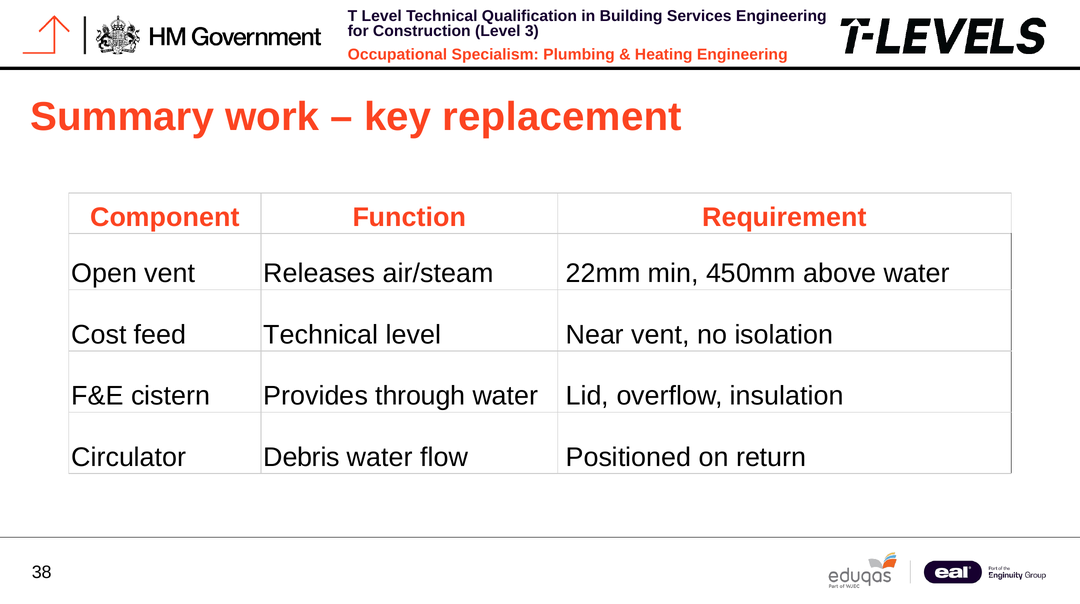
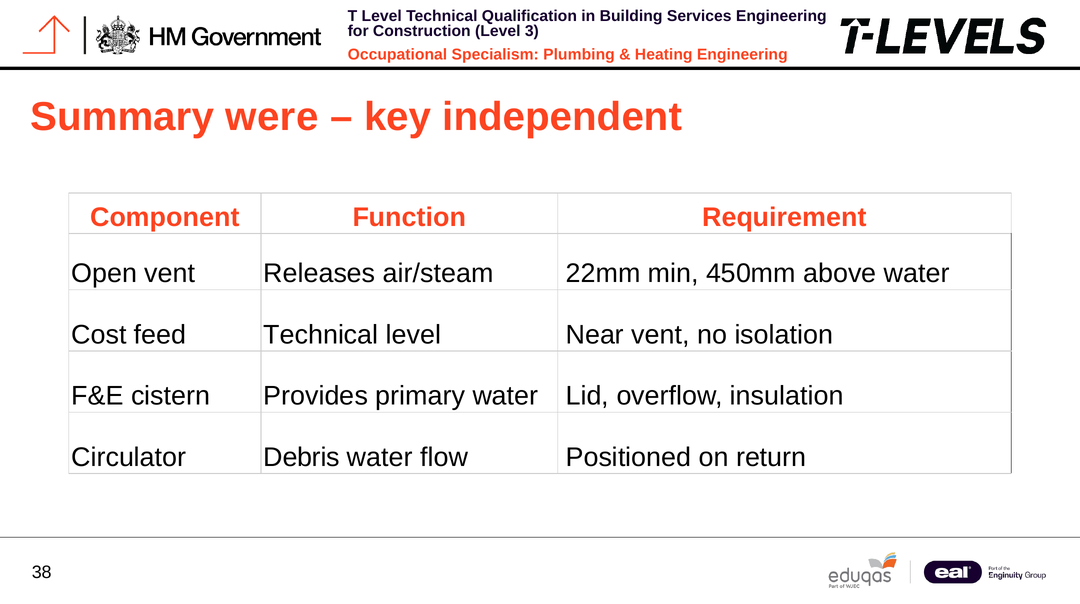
work: work -> were
replacement: replacement -> independent
through: through -> primary
